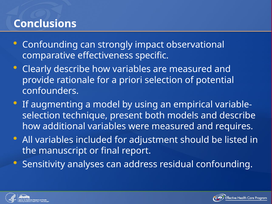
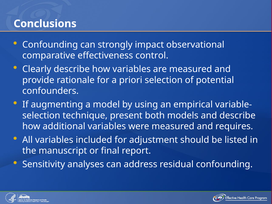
specific: specific -> control
